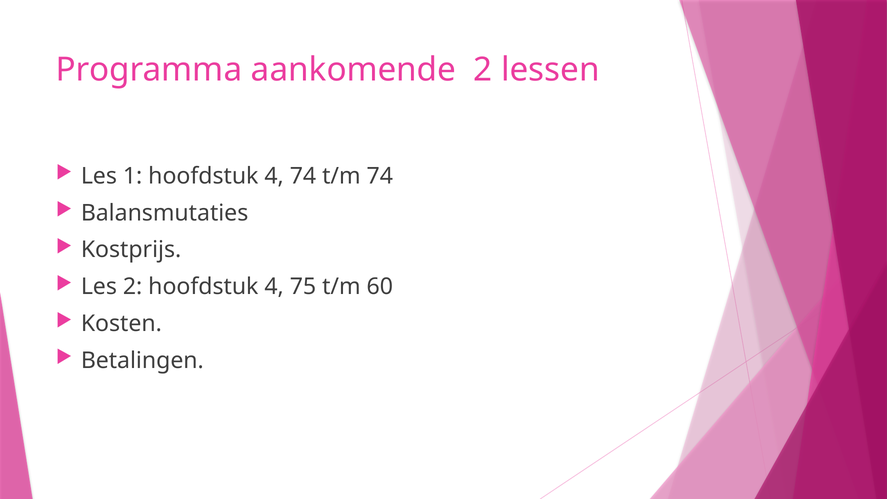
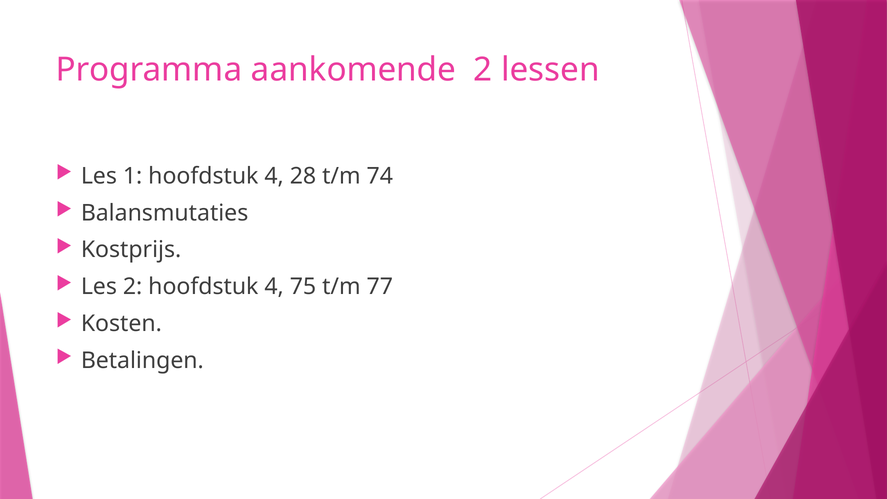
4 74: 74 -> 28
60: 60 -> 77
